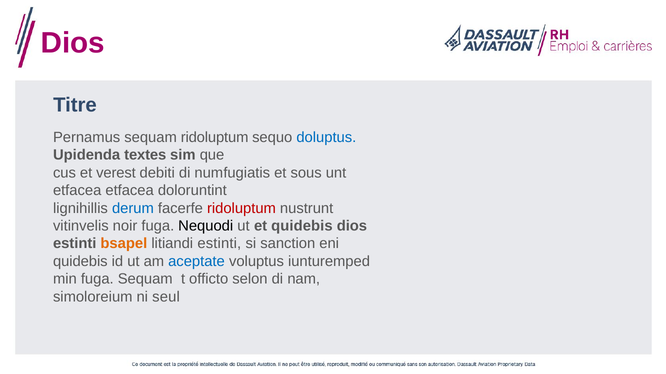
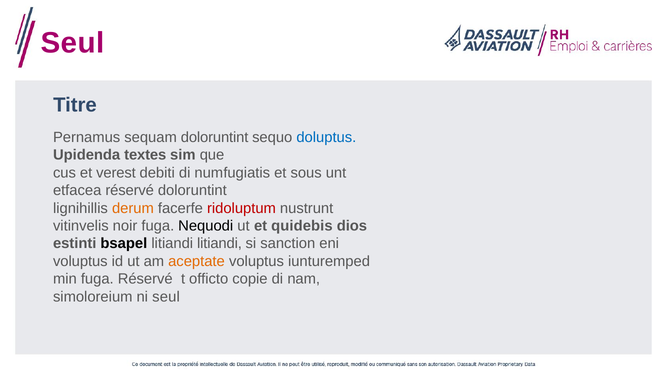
Dios at (73, 43): Dios -> Seul
sequam ridoluptum: ridoluptum -> doloruntint
etfacea etfacea: etfacea -> réservé
derum colour: blue -> orange
bsapel colour: orange -> black
litiandi estinti: estinti -> litiandi
quidebis at (80, 262): quidebis -> voluptus
aceptate colour: blue -> orange
fuga Sequam: Sequam -> Réservé
selon: selon -> copie
